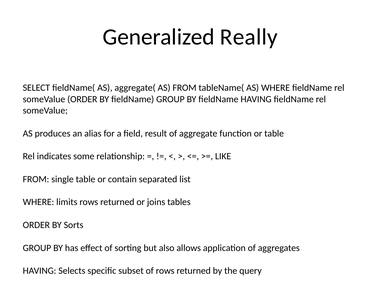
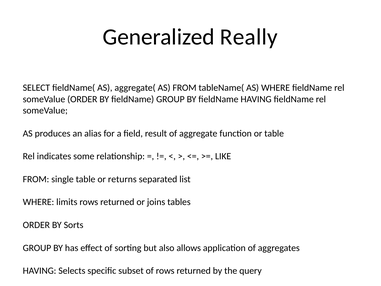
contain: contain -> returns
